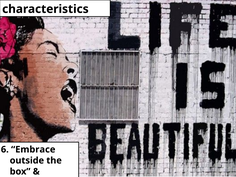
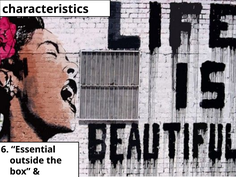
Embrace: Embrace -> Essential
